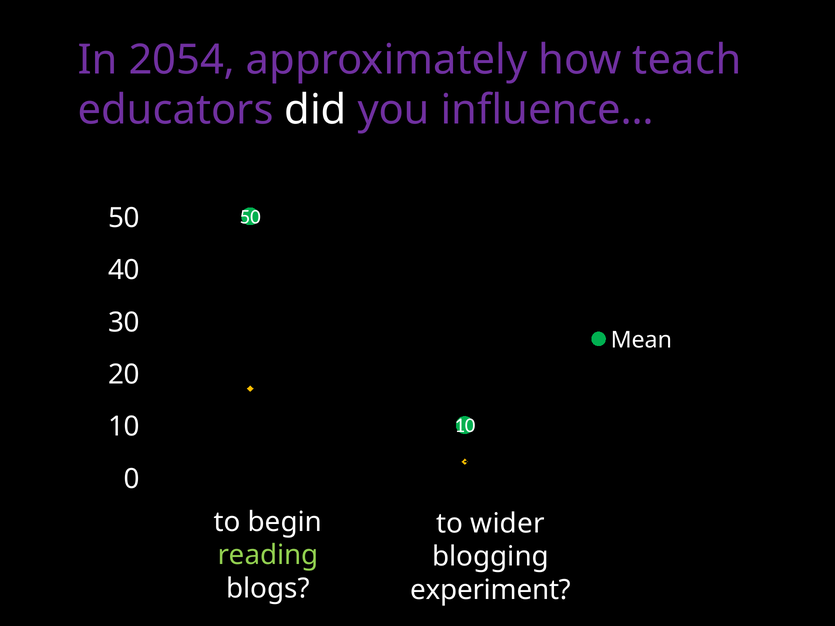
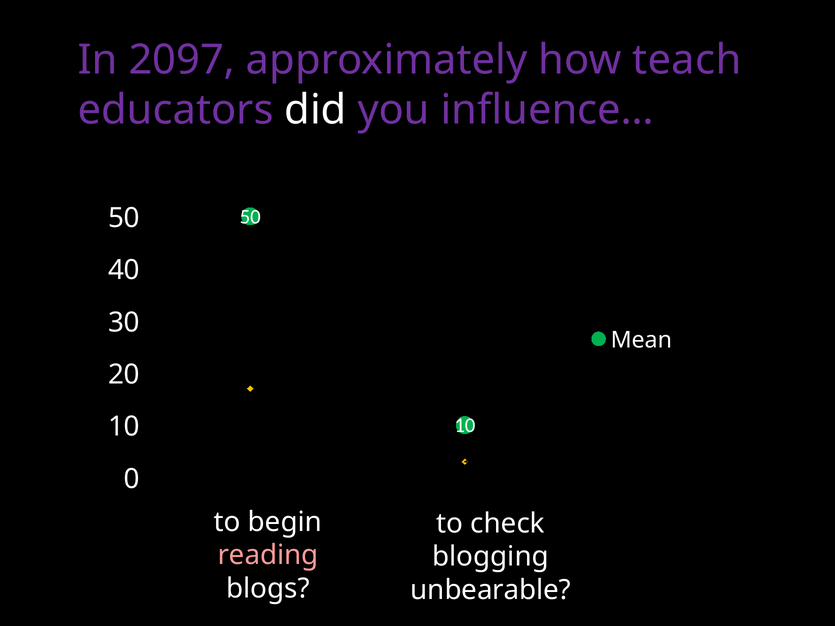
2054: 2054 -> 2097
wider: wider -> check
reading colour: light green -> pink
experiment: experiment -> unbearable
